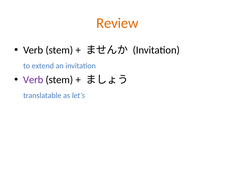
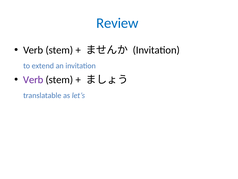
Review colour: orange -> blue
